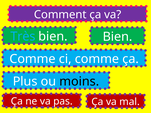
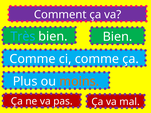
moins colour: black -> orange
